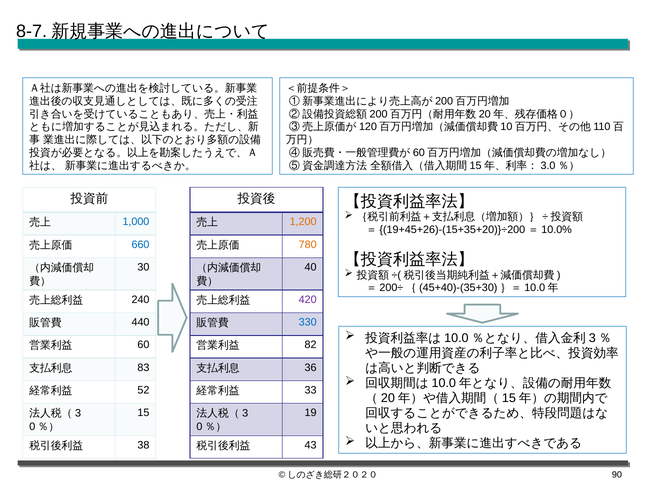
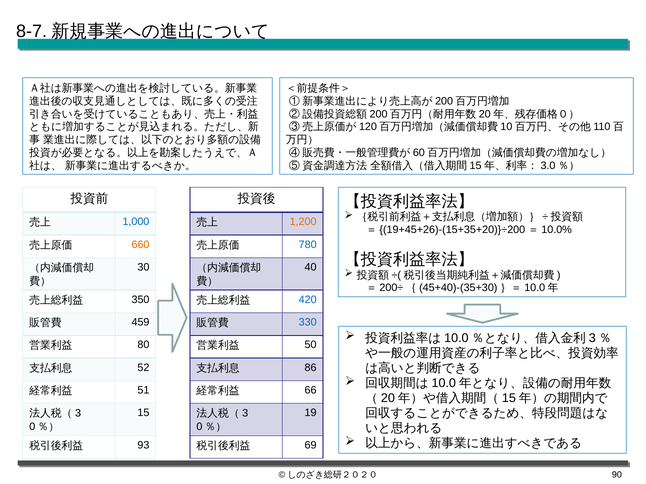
660 colour: blue -> orange
780 colour: orange -> blue
240: 240 -> 350
420 colour: purple -> blue
440: 440 -> 459
60: 60 -> 80
82: 82 -> 50
83: 83 -> 52
36: 36 -> 86
52: 52 -> 51
33: 33 -> 66
38: 38 -> 93
43: 43 -> 69
